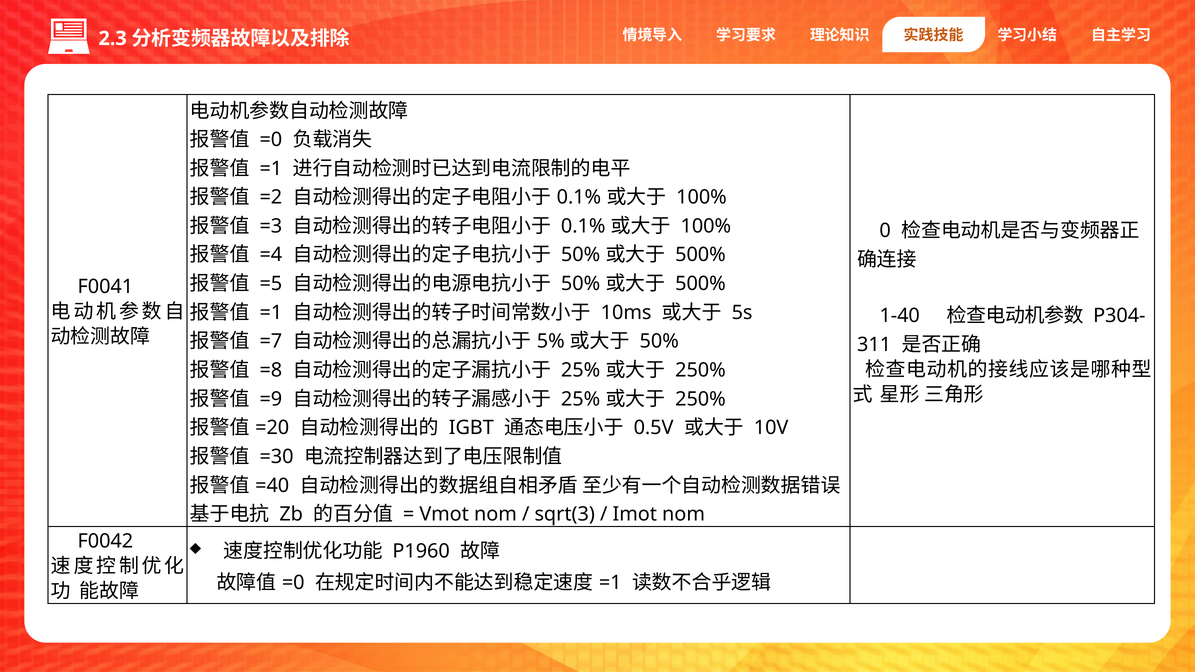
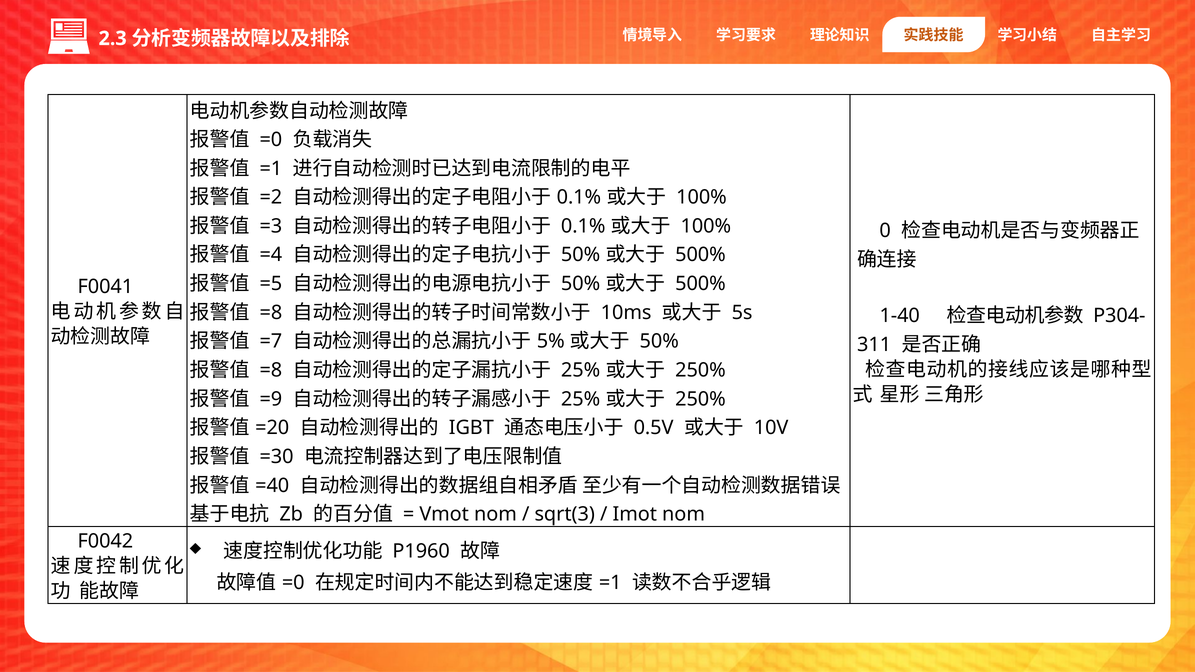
=1 at (271, 313): =1 -> =8
